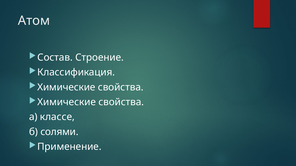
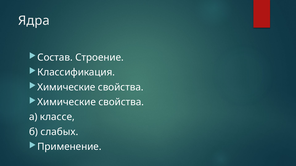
Атом: Атом -> Ядра
солями: солями -> слабых
